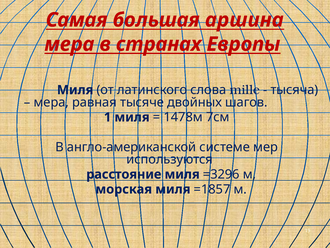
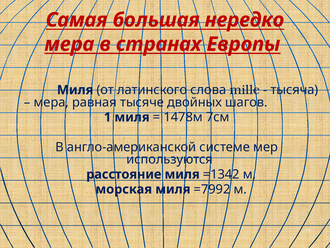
аршина: аршина -> нередко
=3296: =3296 -> =1342
=1857: =1857 -> =7992
